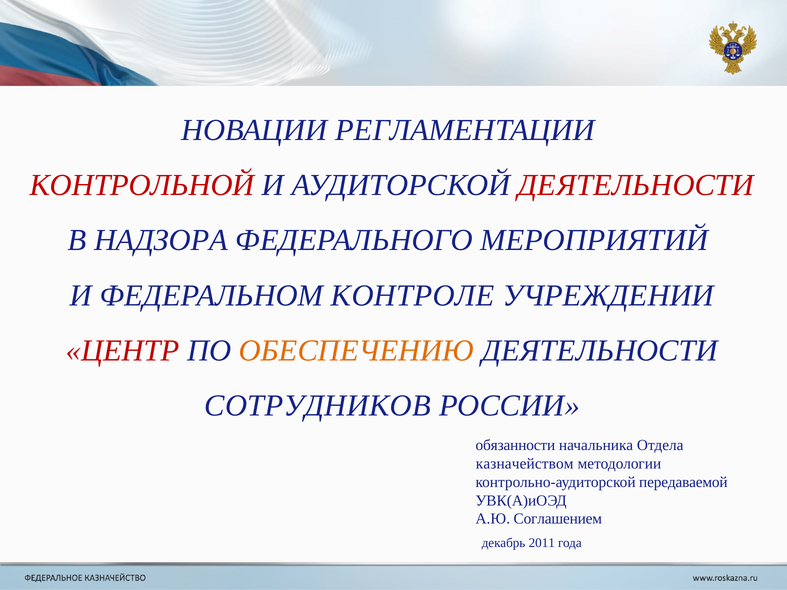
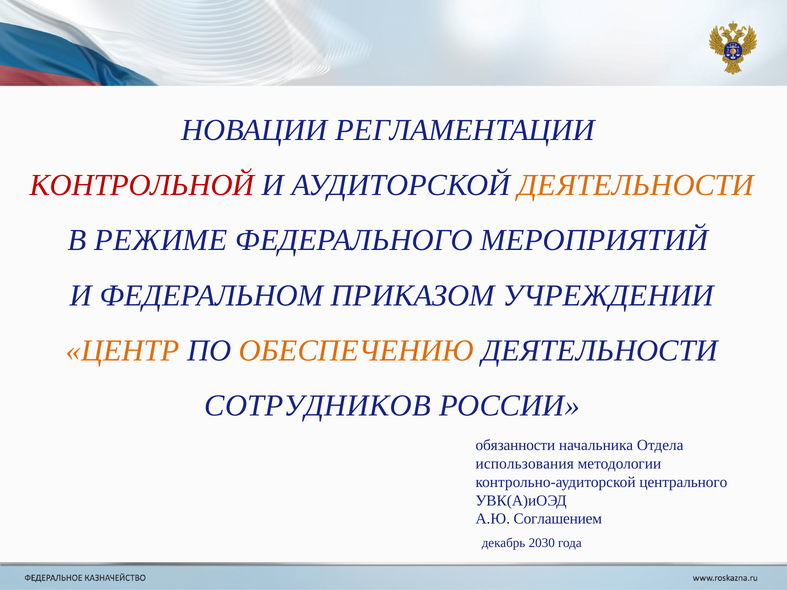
ДЕЯТЕЛЬНОСТИ at (636, 185) colour: red -> orange
НАДЗОРА: НАДЗОРА -> РЕЖИМЕ
КОНТРОЛЕ: КОНТРОЛЕ -> ПРИКАЗОМ
ЦЕНТР colour: red -> orange
казначейством: казначейством -> использования
передаваемой: передаваемой -> центрального
2011: 2011 -> 2030
